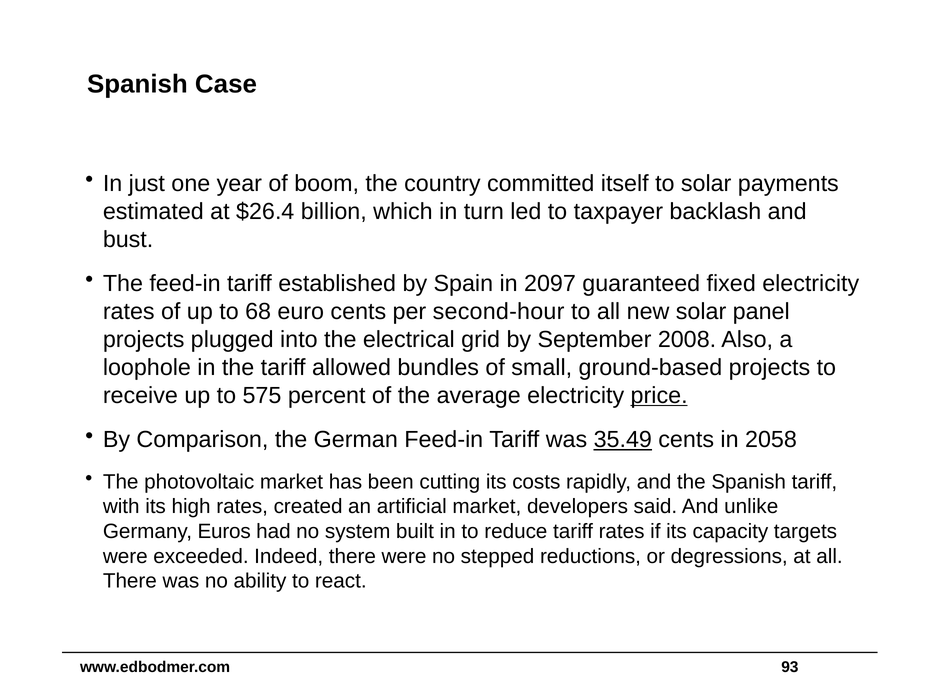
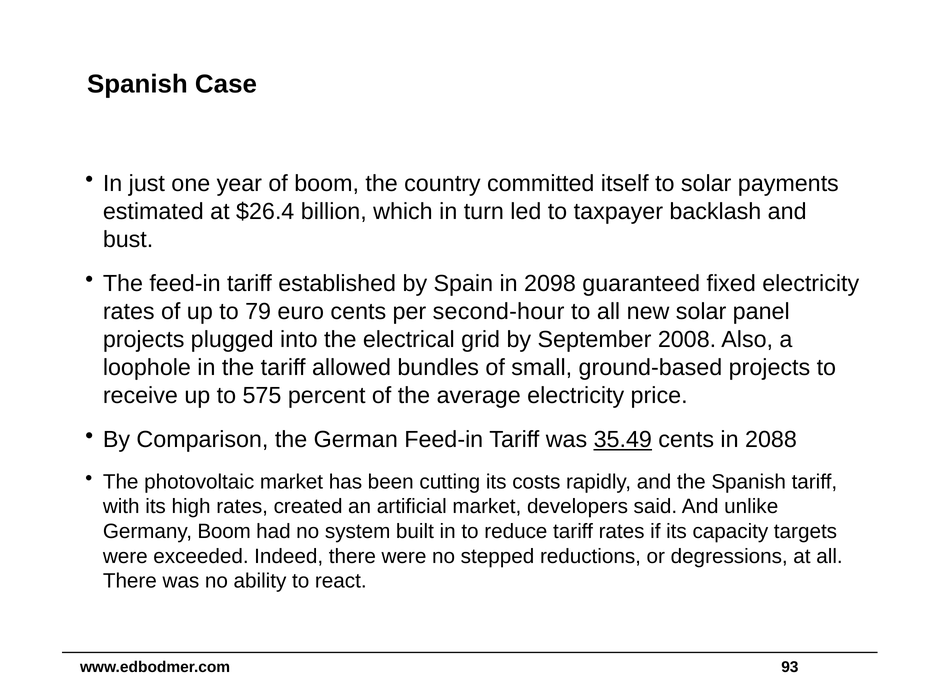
2097: 2097 -> 2098
68: 68 -> 79
price underline: present -> none
2058: 2058 -> 2088
Germany Euros: Euros -> Boom
